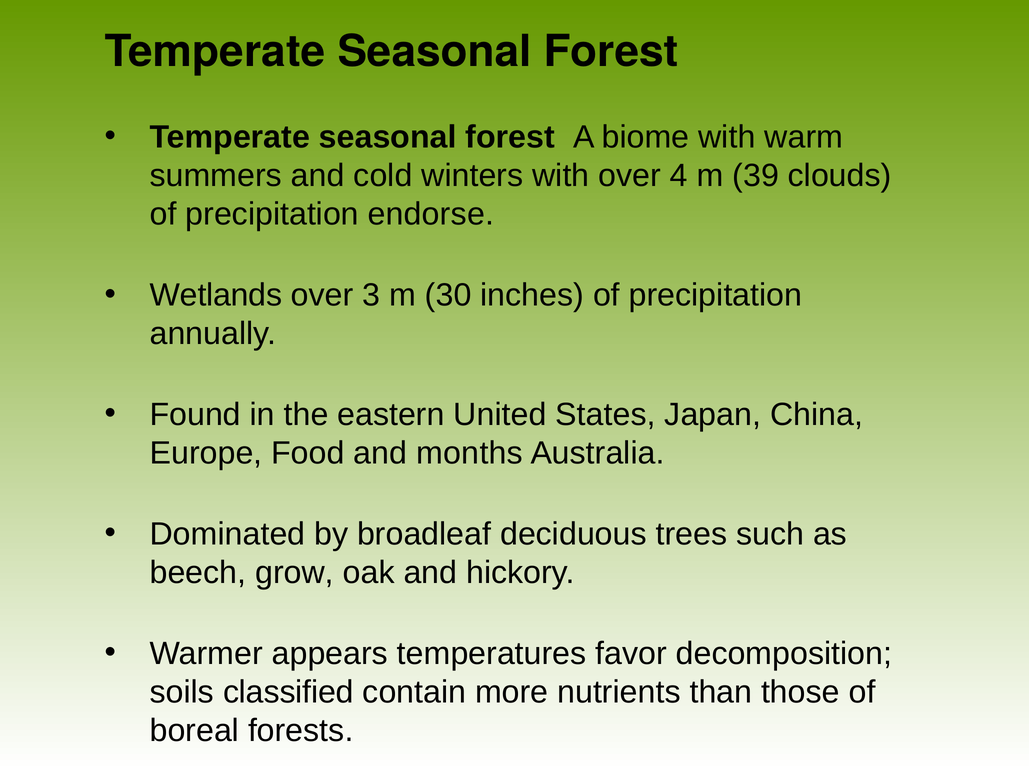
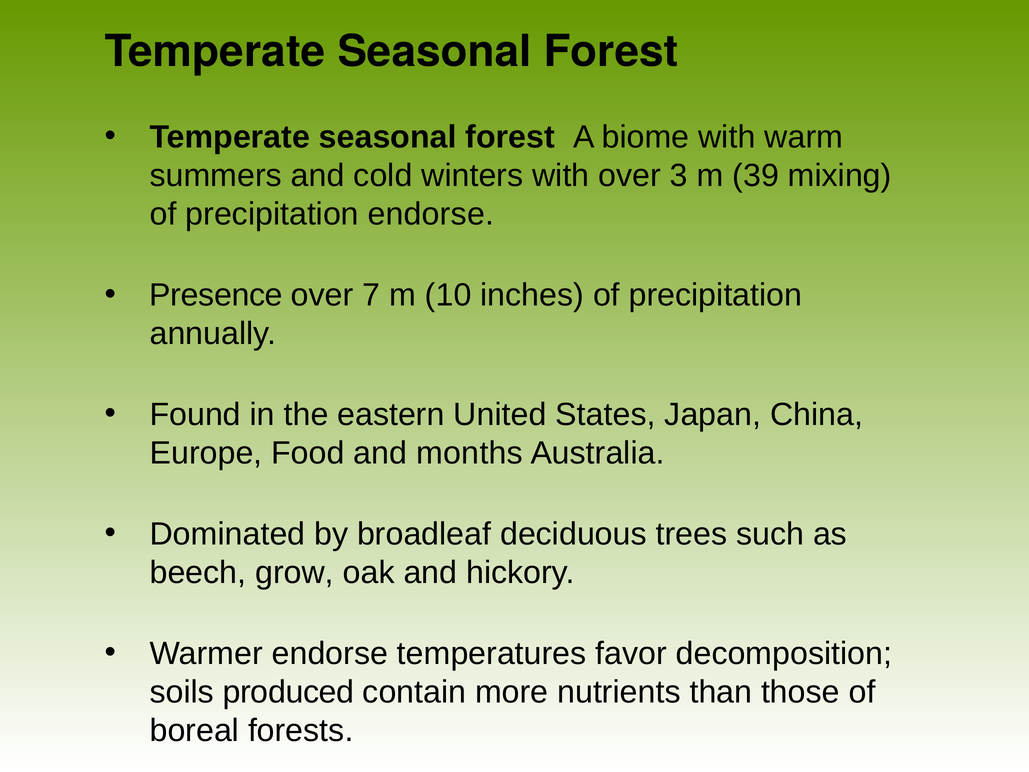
4: 4 -> 3
clouds: clouds -> mixing
Wetlands: Wetlands -> Presence
3: 3 -> 7
30: 30 -> 10
Warmer appears: appears -> endorse
classified: classified -> produced
